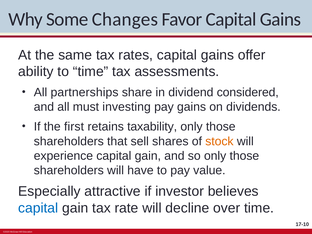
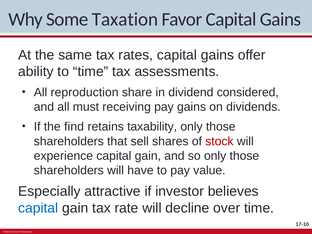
Changes: Changes -> Taxation
partnerships: partnerships -> reproduction
investing: investing -> receiving
first: first -> find
stock colour: orange -> red
